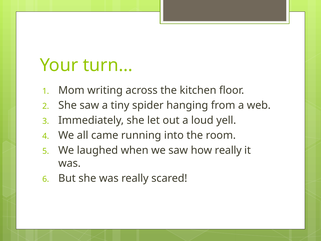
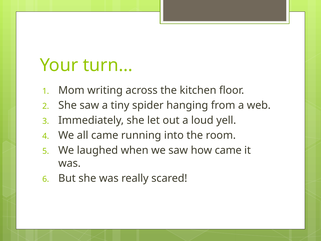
how really: really -> came
